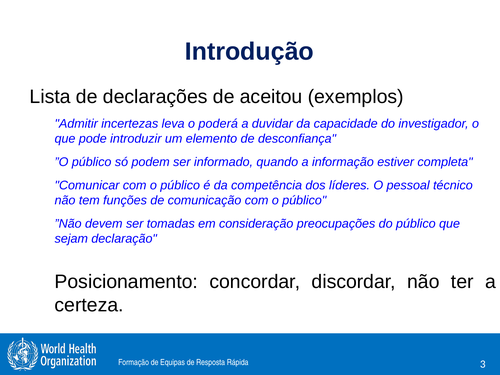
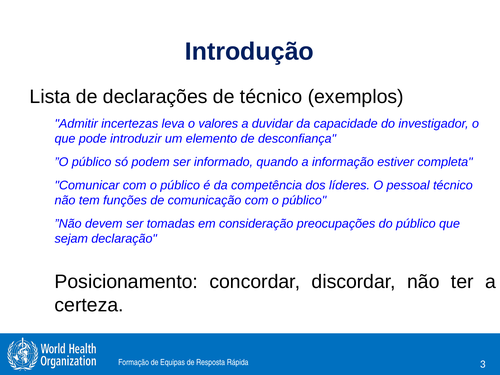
de aceitou: aceitou -> técnico
poderá: poderá -> valores
